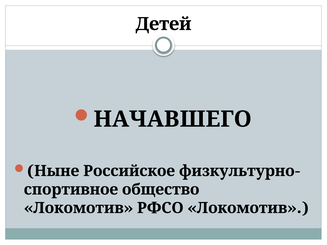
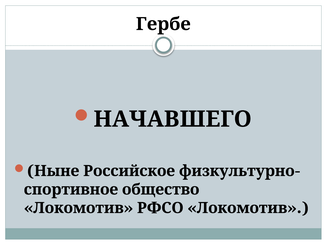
Детей: Детей -> Гербе
